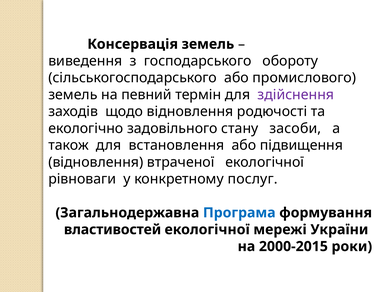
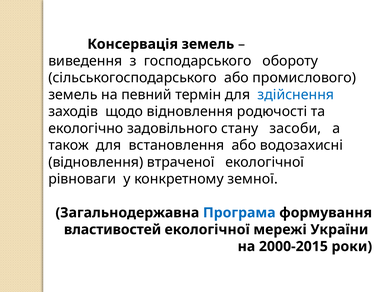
здійснення colour: purple -> blue
підвищення: підвищення -> водозахисні
послуг: послуг -> земної
